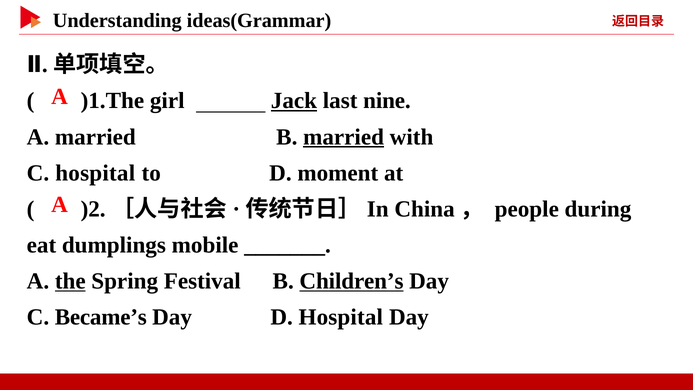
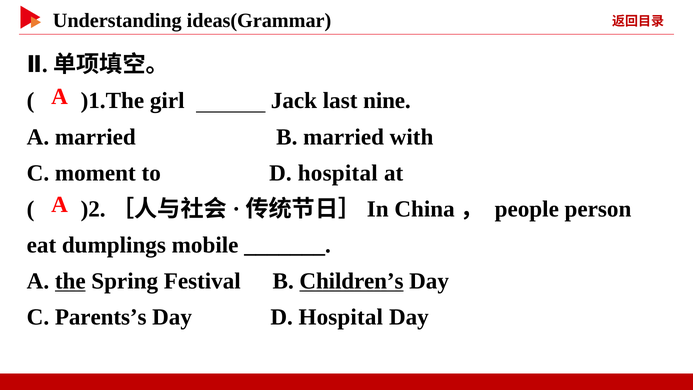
Jack underline: present -> none
married at (344, 137) underline: present -> none
C hospital: hospital -> moment
to D moment: moment -> hospital
during: during -> person
Became’s: Became’s -> Parents’s
